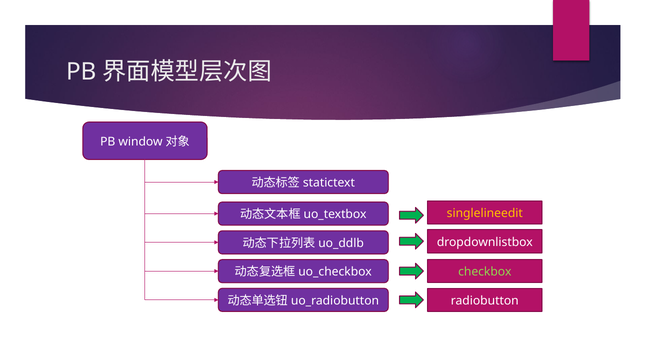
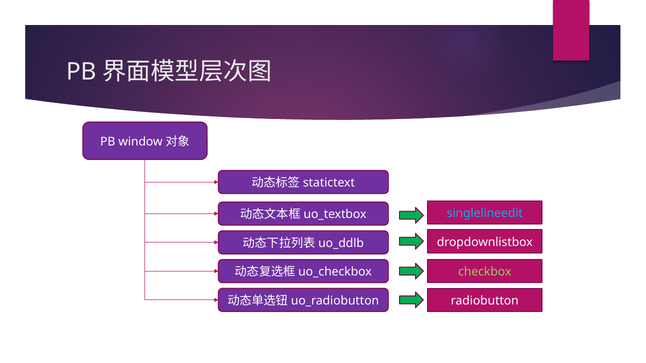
singlelineedit colour: yellow -> light blue
